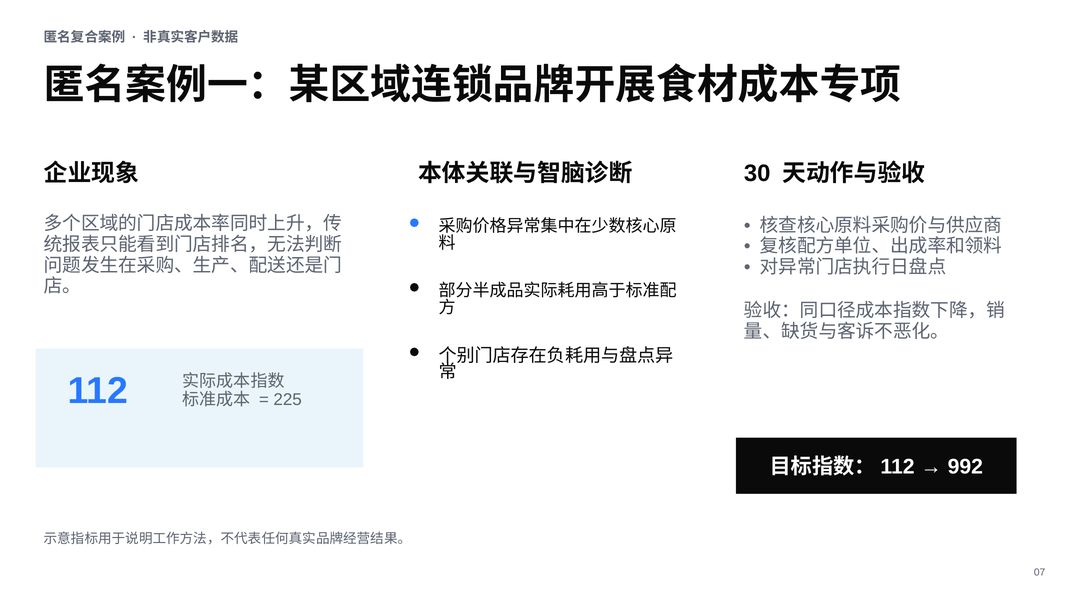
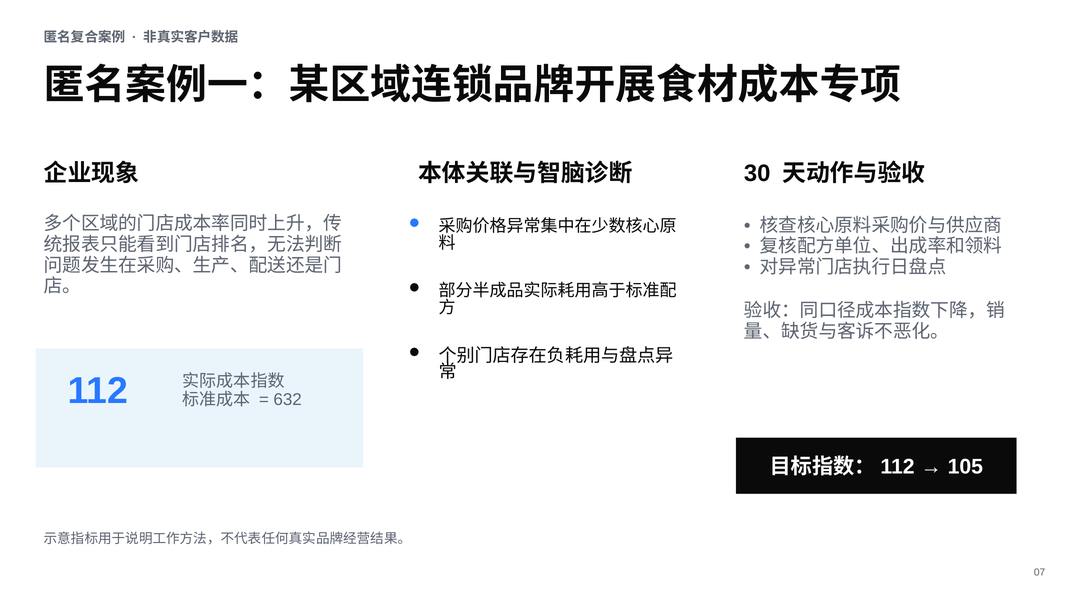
225: 225 -> 632
992: 992 -> 105
